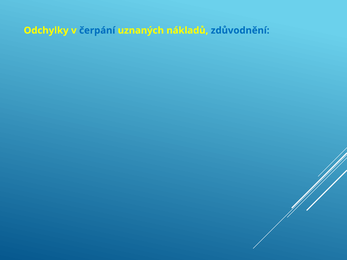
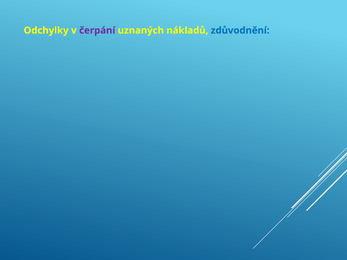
čerpání colour: blue -> purple
